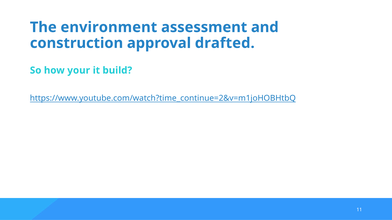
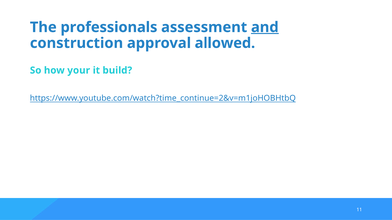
environment: environment -> professionals
and underline: none -> present
drafted: drafted -> allowed
